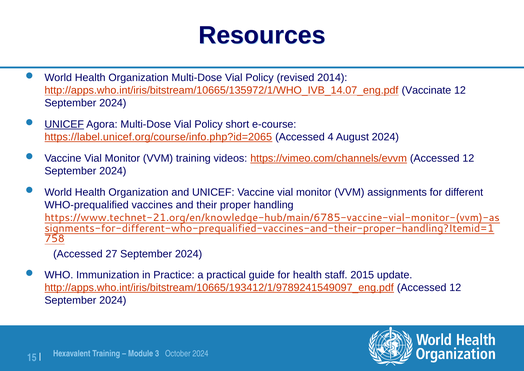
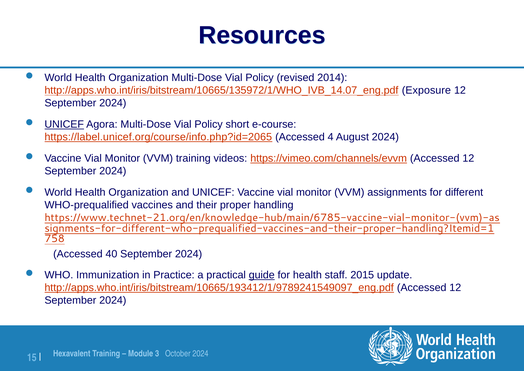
Vaccinate: Vaccinate -> Exposure
27: 27 -> 40
guide underline: none -> present
